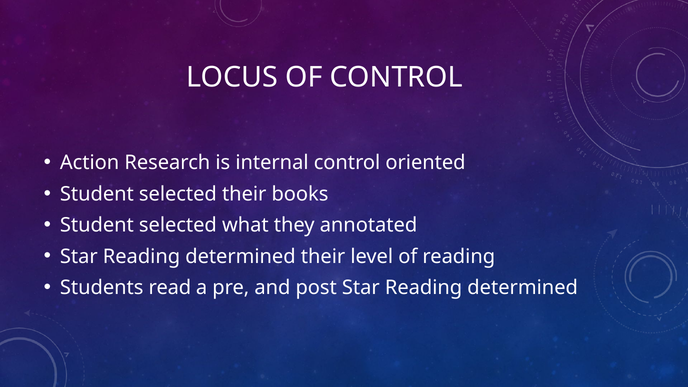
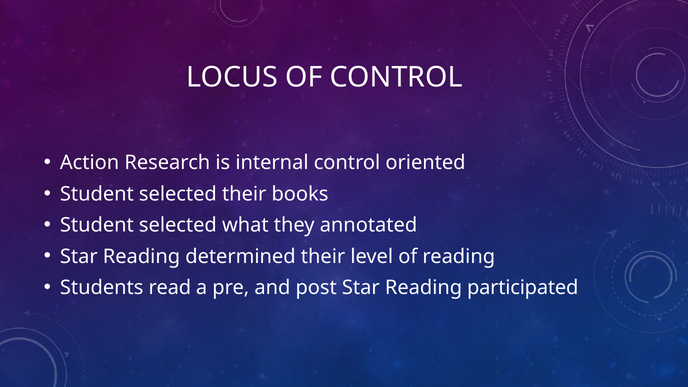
post Star Reading determined: determined -> participated
